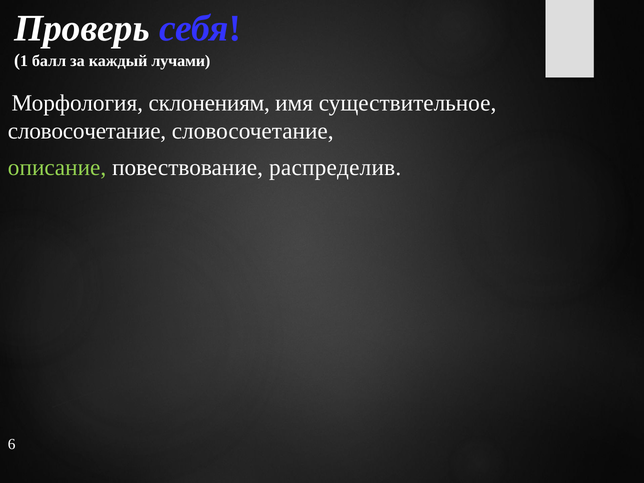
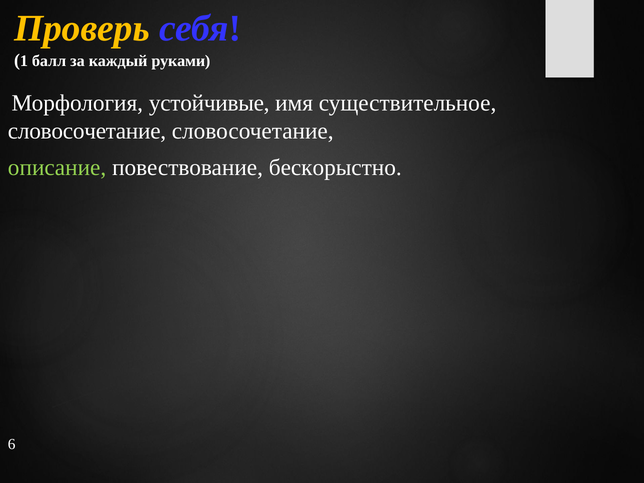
Проверь colour: white -> yellow
лучами: лучами -> руками
склонениям: склонениям -> устойчивые
распределив: распределив -> бескорыстно
